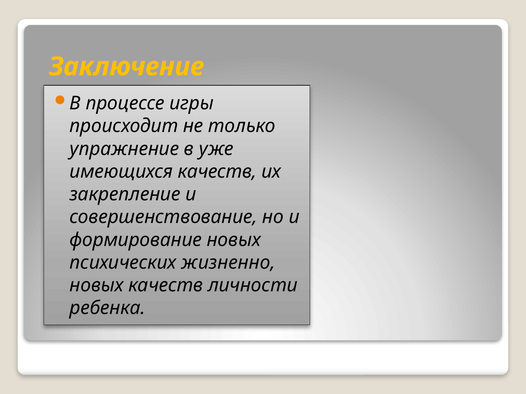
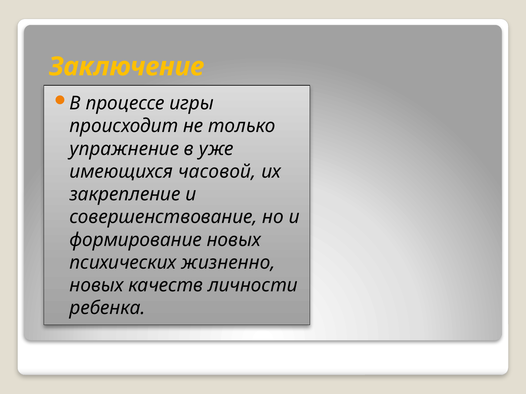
имеющихся качеств: качеств -> часовой
